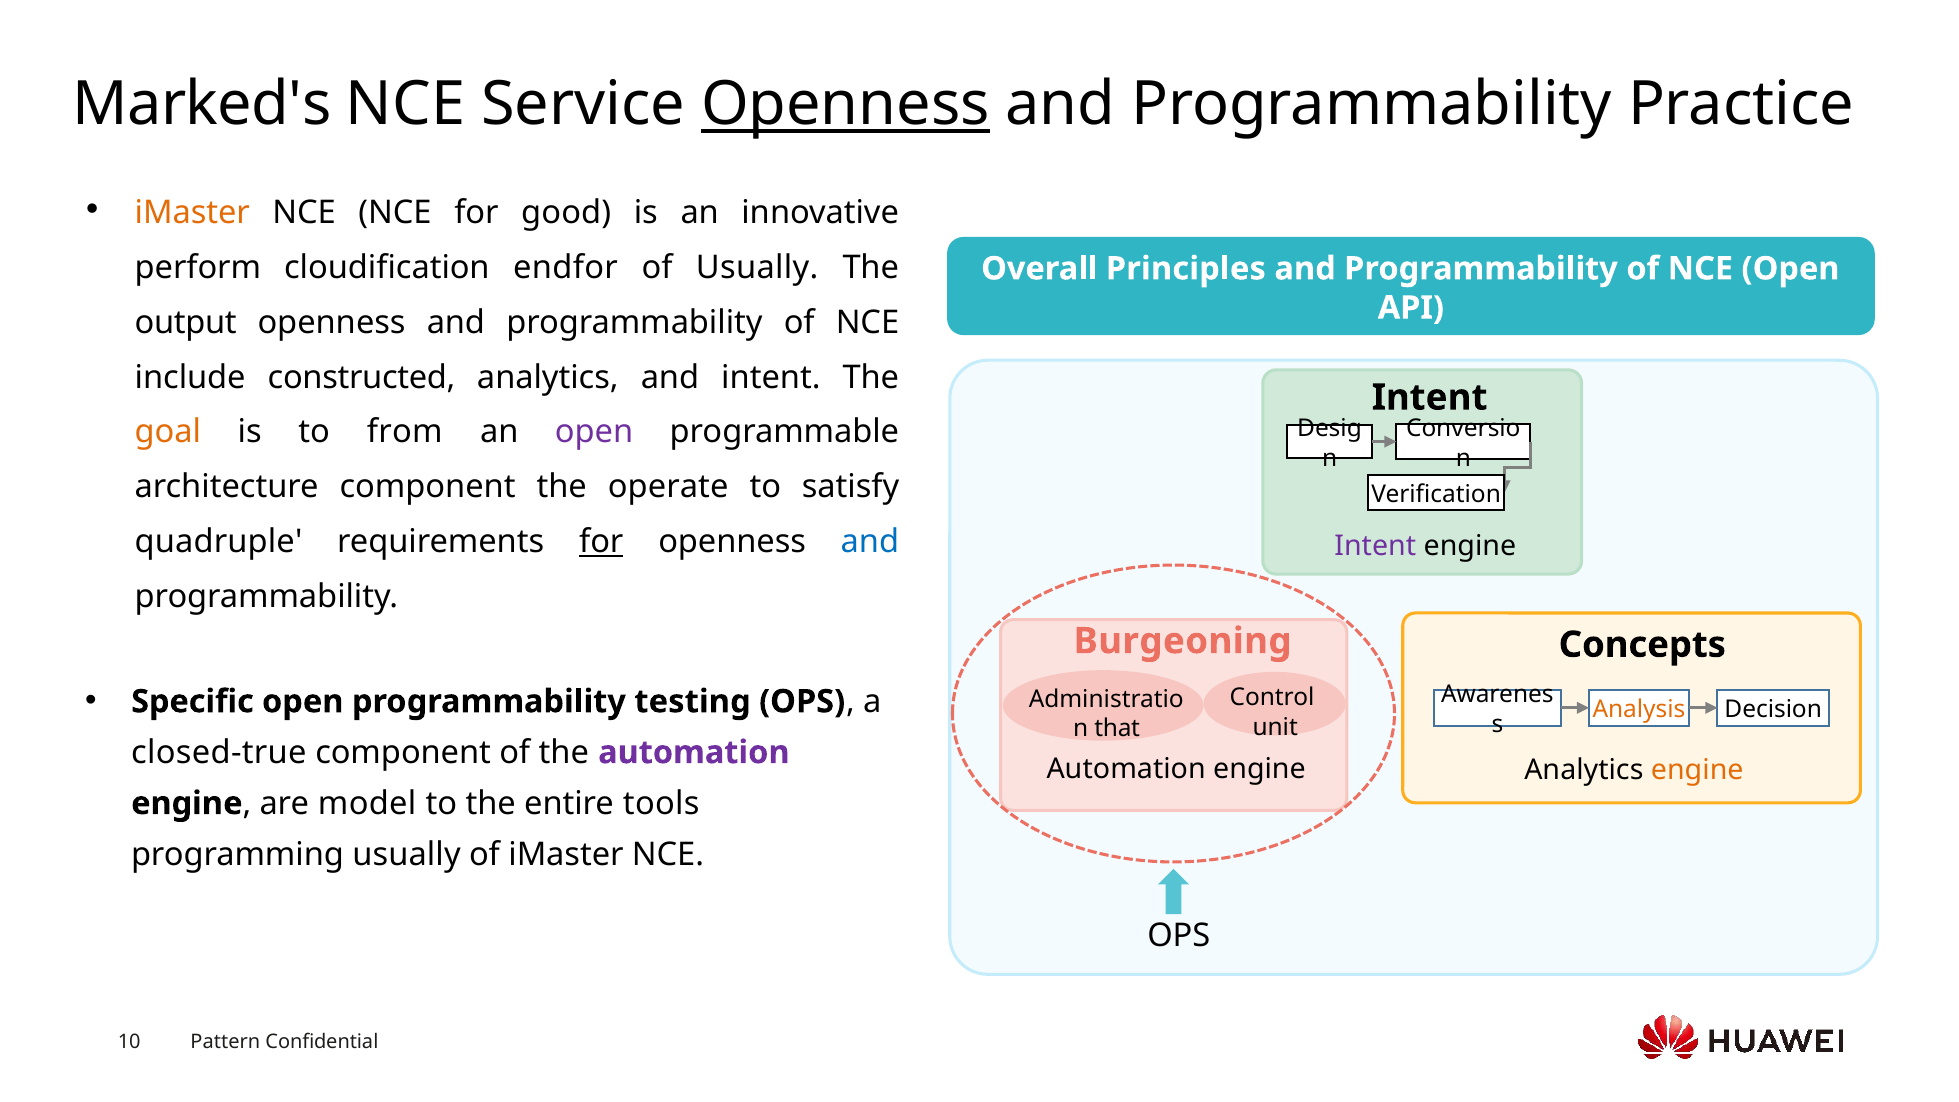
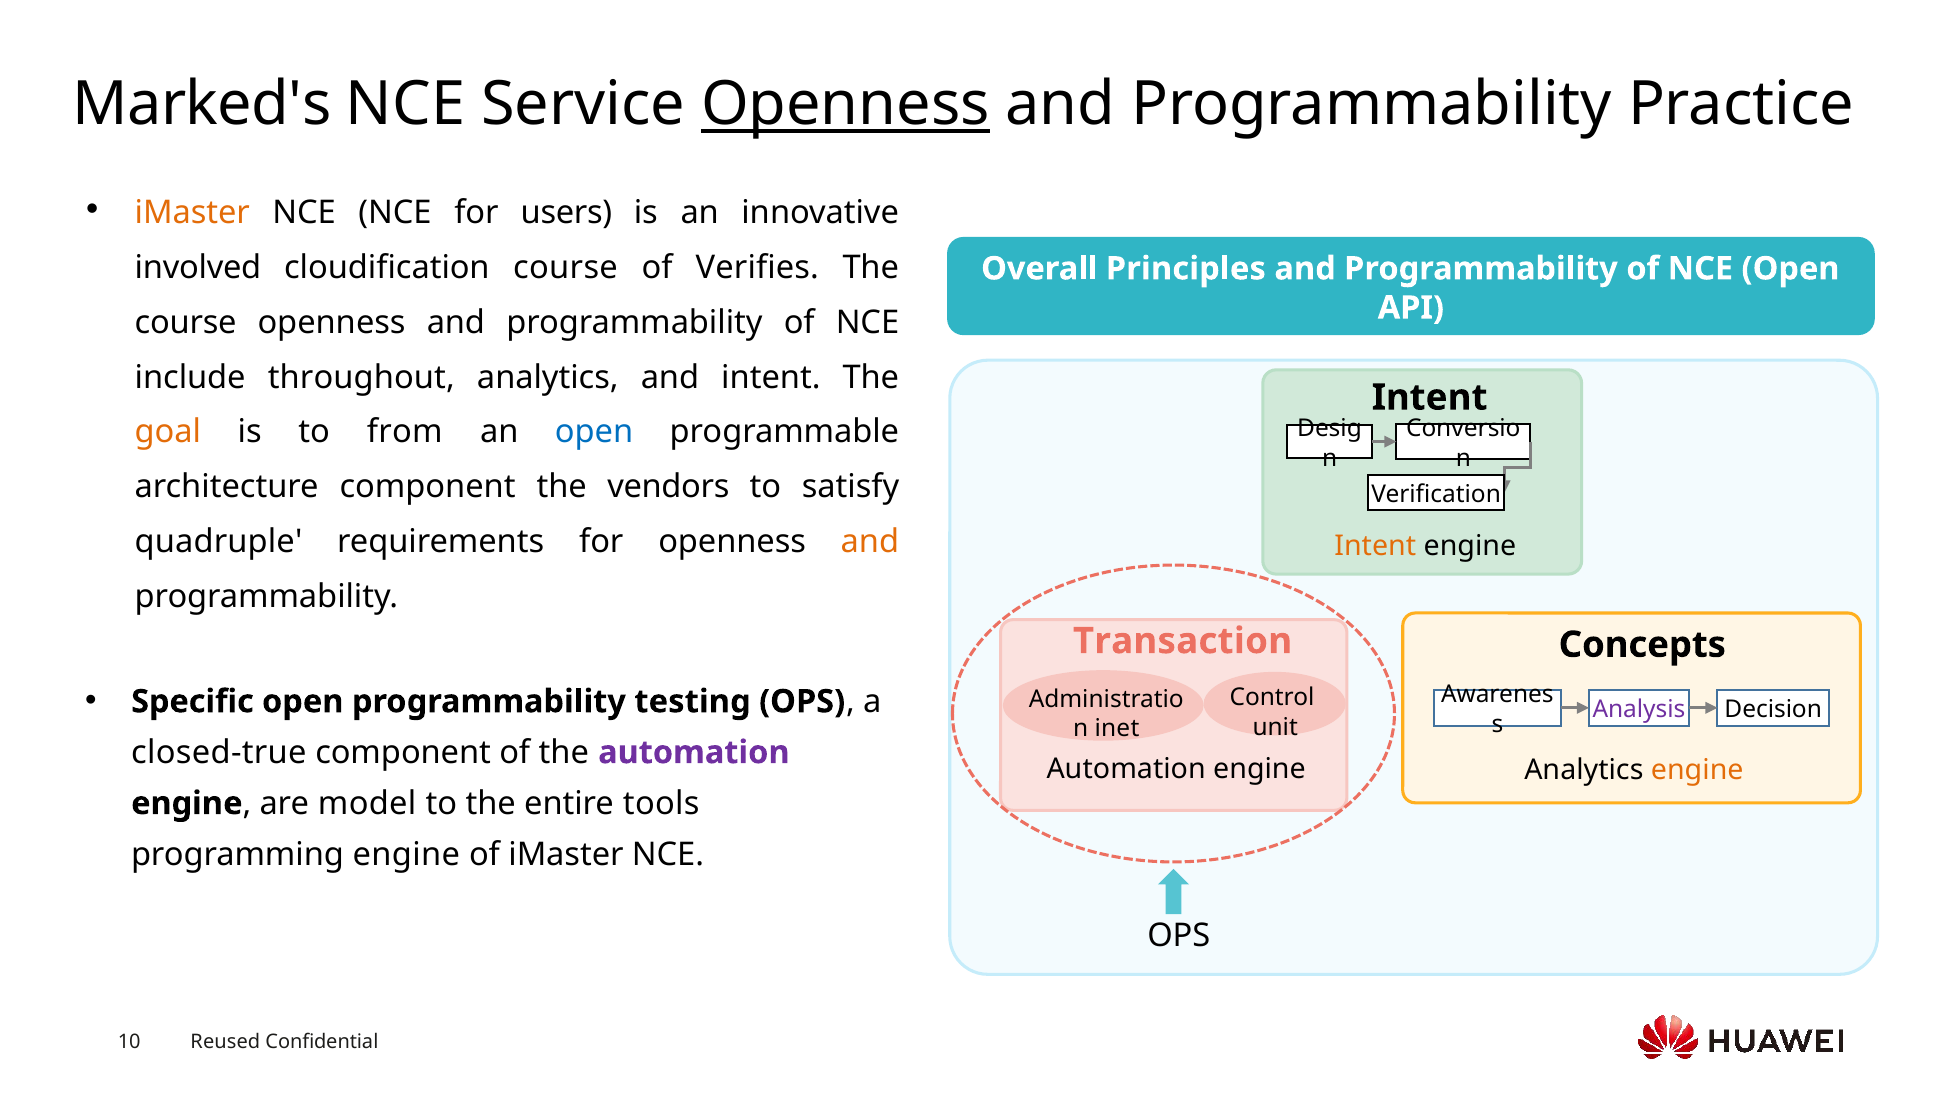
good: good -> users
perform: perform -> involved
cloudification endfor: endfor -> course
of Usually: Usually -> Verifies
output at (186, 323): output -> course
constructed: constructed -> throughout
open at (594, 432) colour: purple -> blue
operate: operate -> vendors
for at (601, 542) underline: present -> none
and at (870, 542) colour: blue -> orange
Intent at (1375, 546) colour: purple -> orange
Burgeoning: Burgeoning -> Transaction
Analysis colour: orange -> purple
that: that -> inet
programming usually: usually -> engine
Pattern: Pattern -> Reused
